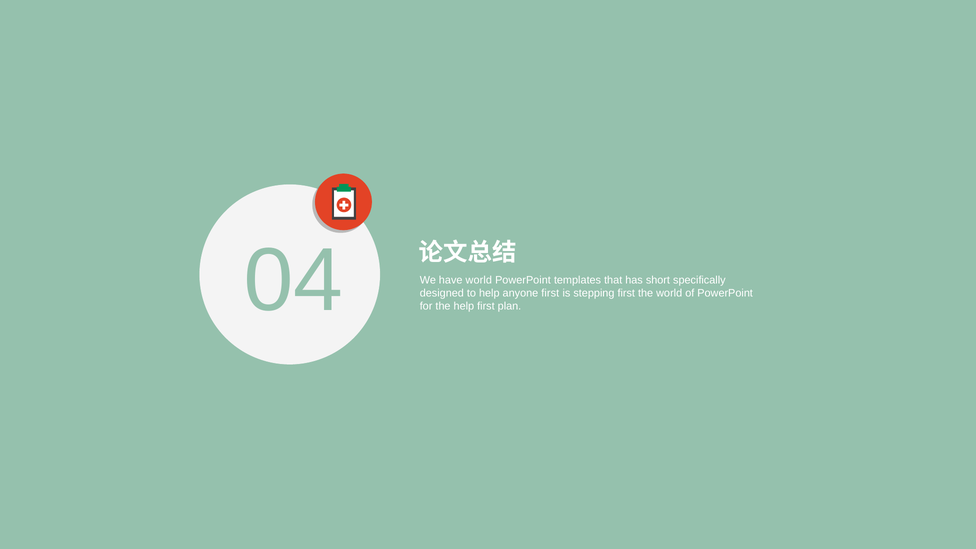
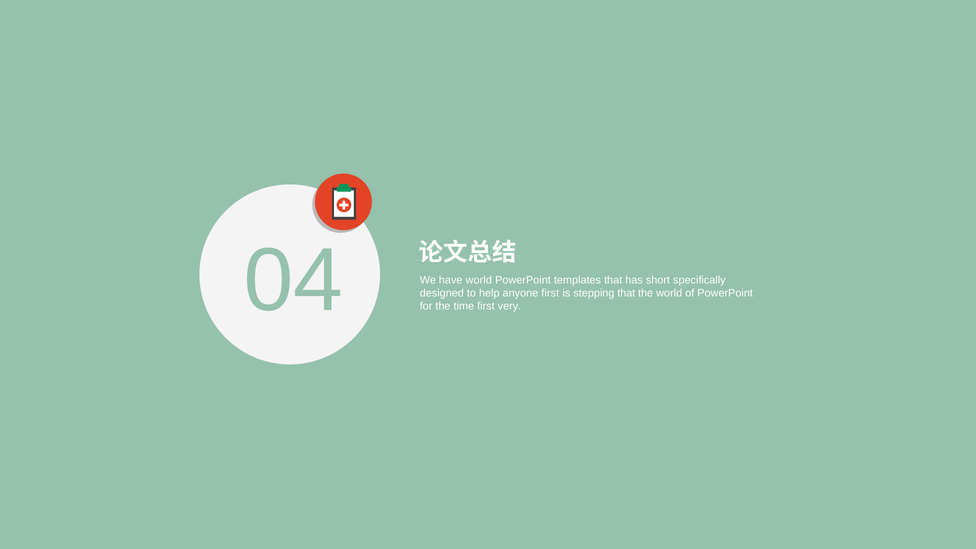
stepping first: first -> that
the help: help -> time
plan: plan -> very
